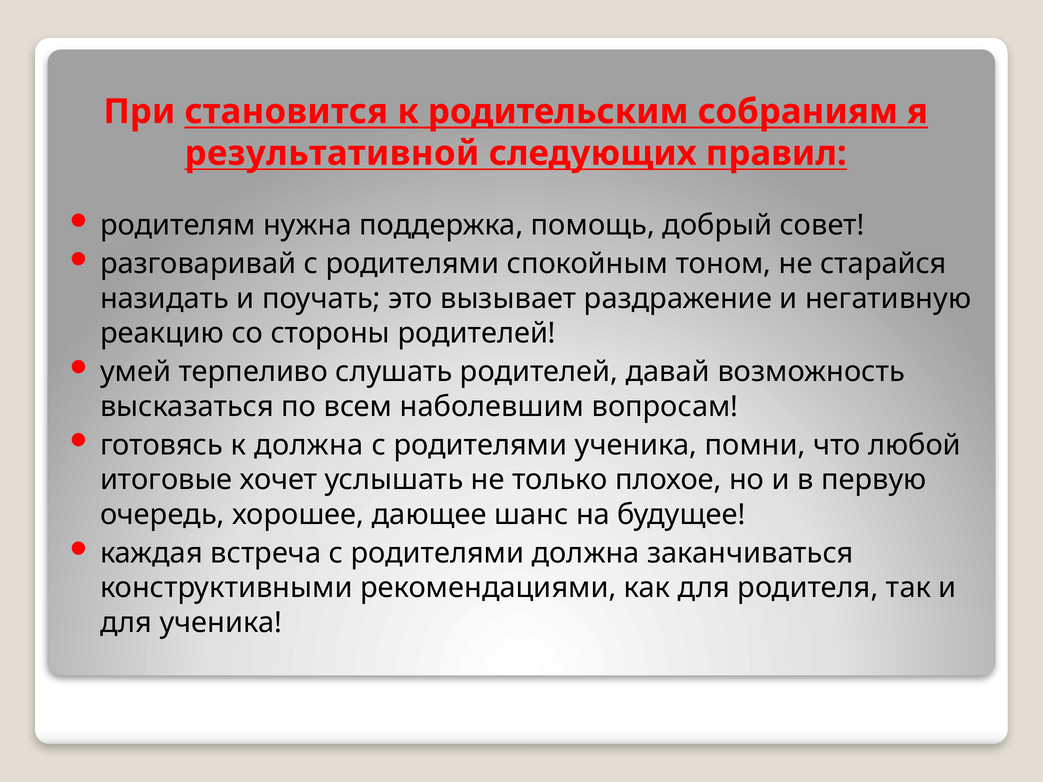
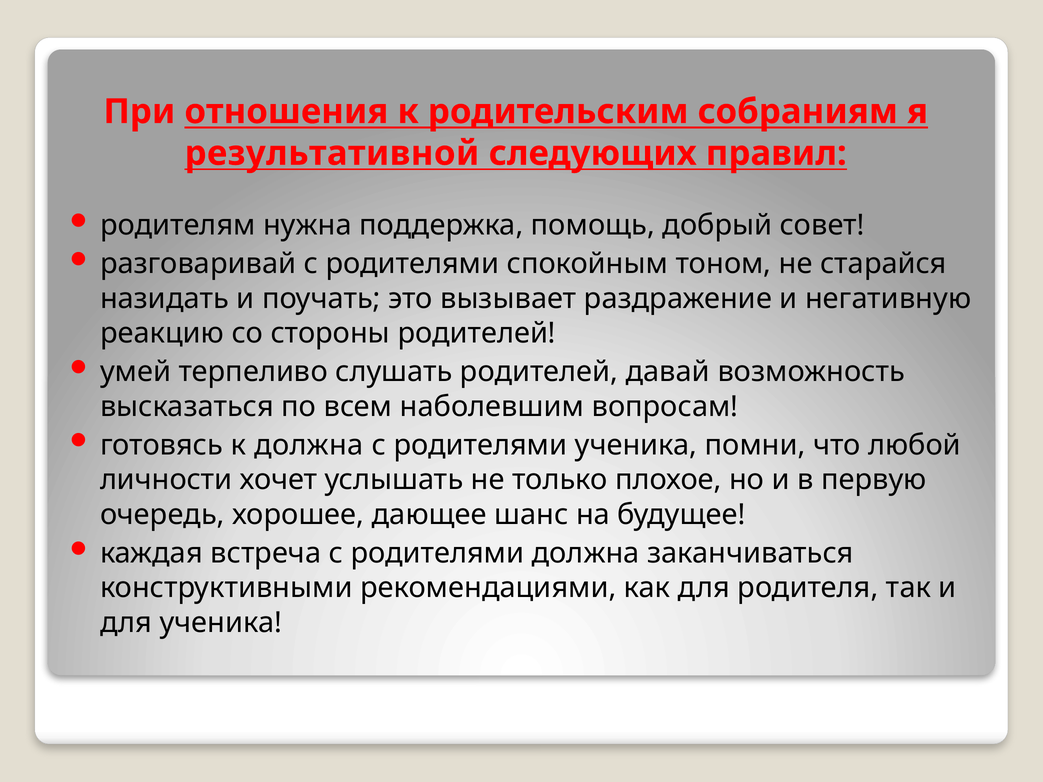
становится: становится -> отношения
итоговые: итоговые -> личности
